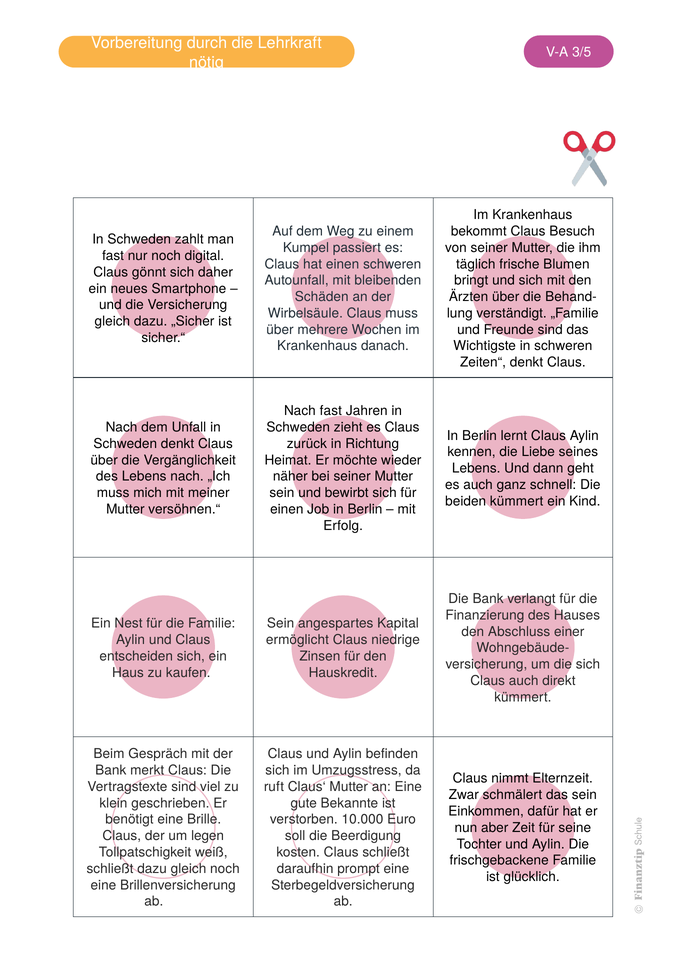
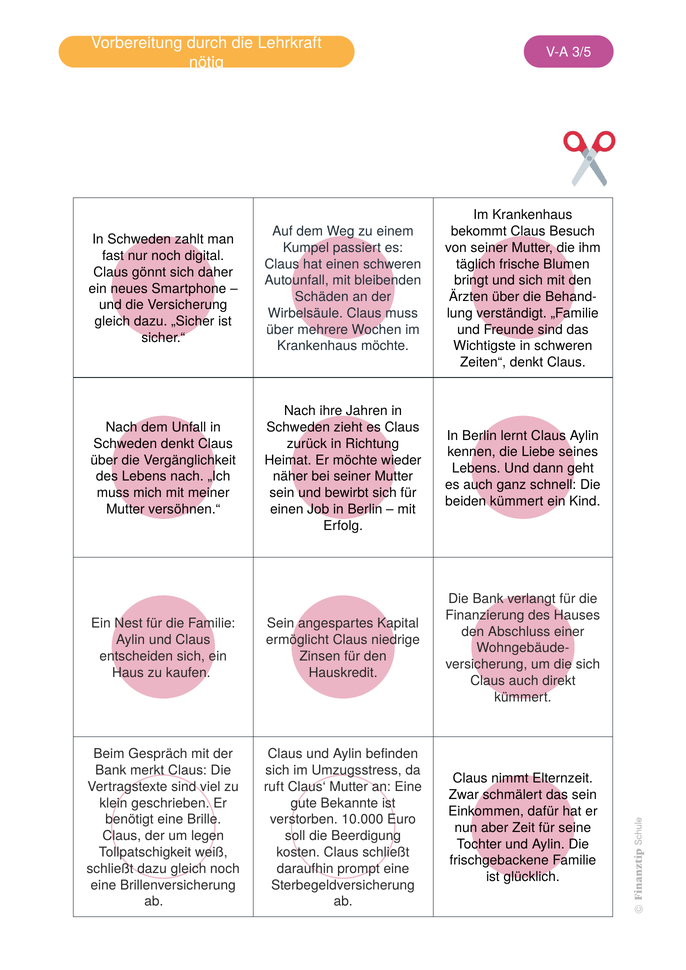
Krankenhaus danach: danach -> möchte
Nach fast: fast -> ihre
